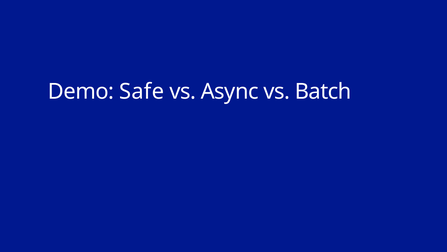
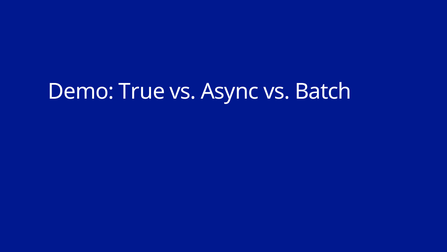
Safe: Safe -> True
